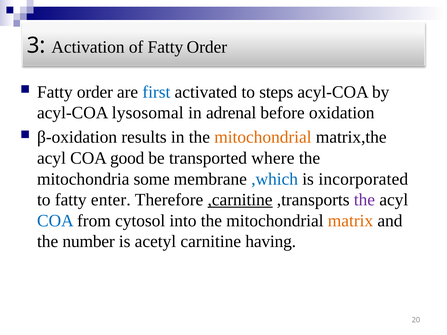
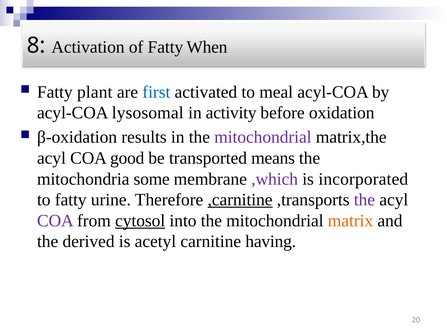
3: 3 -> 8
of Fatty Order: Order -> When
order at (95, 92): order -> plant
steps: steps -> meal
adrenal: adrenal -> activity
mitochondrial at (263, 137) colour: orange -> purple
where: where -> means
,which colour: blue -> purple
enter: enter -> urine
COA at (55, 221) colour: blue -> purple
cytosol underline: none -> present
number: number -> derived
